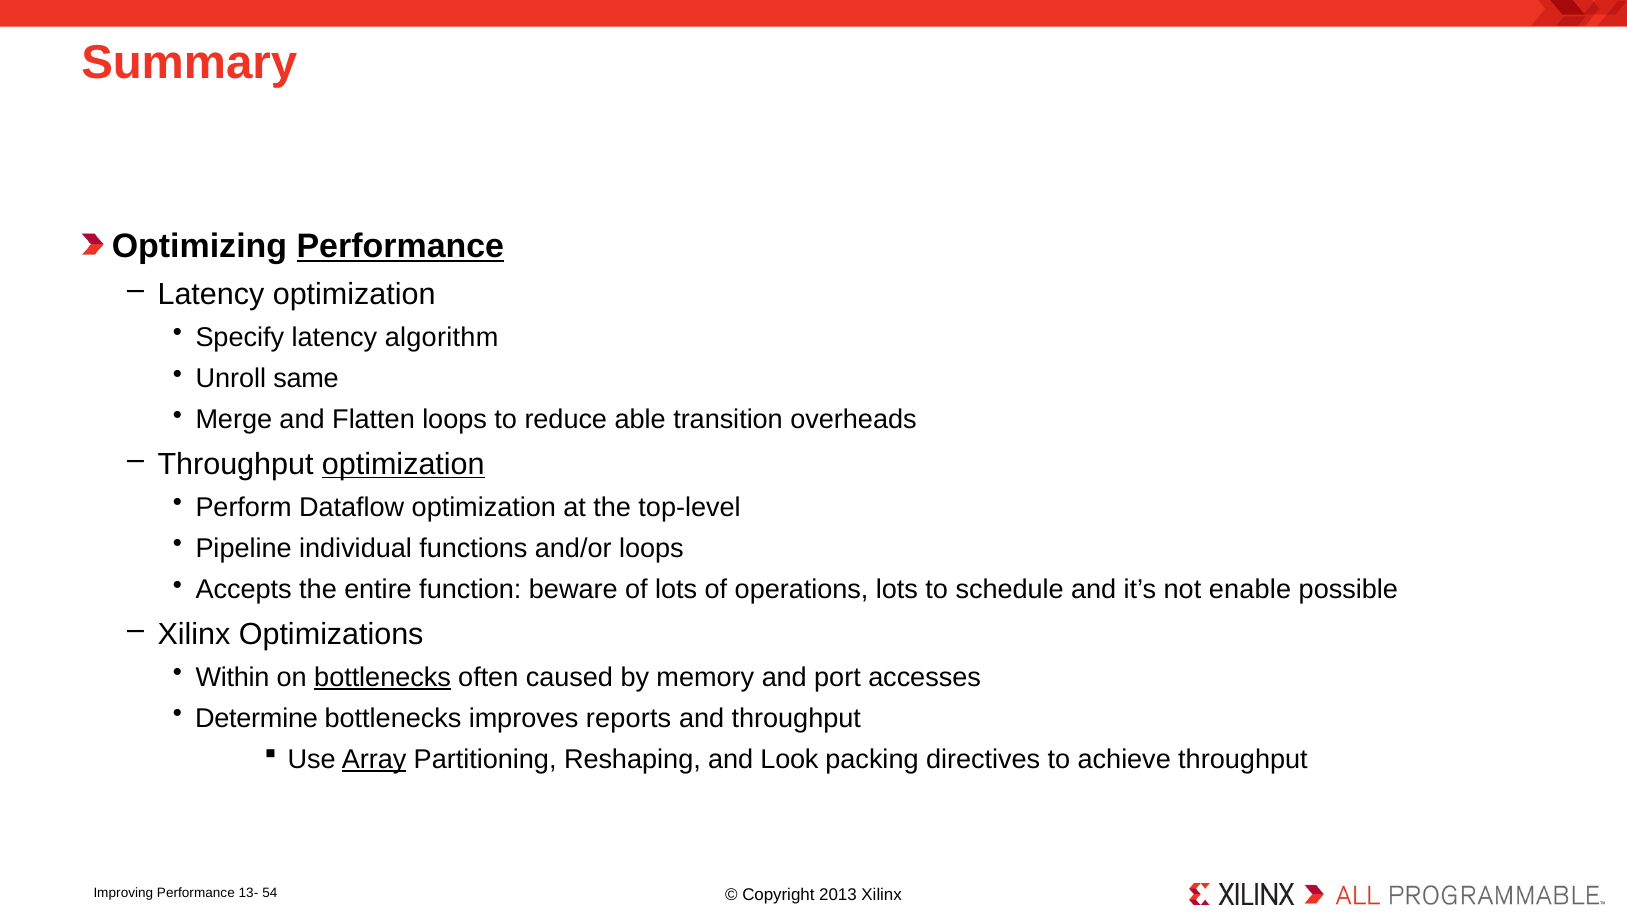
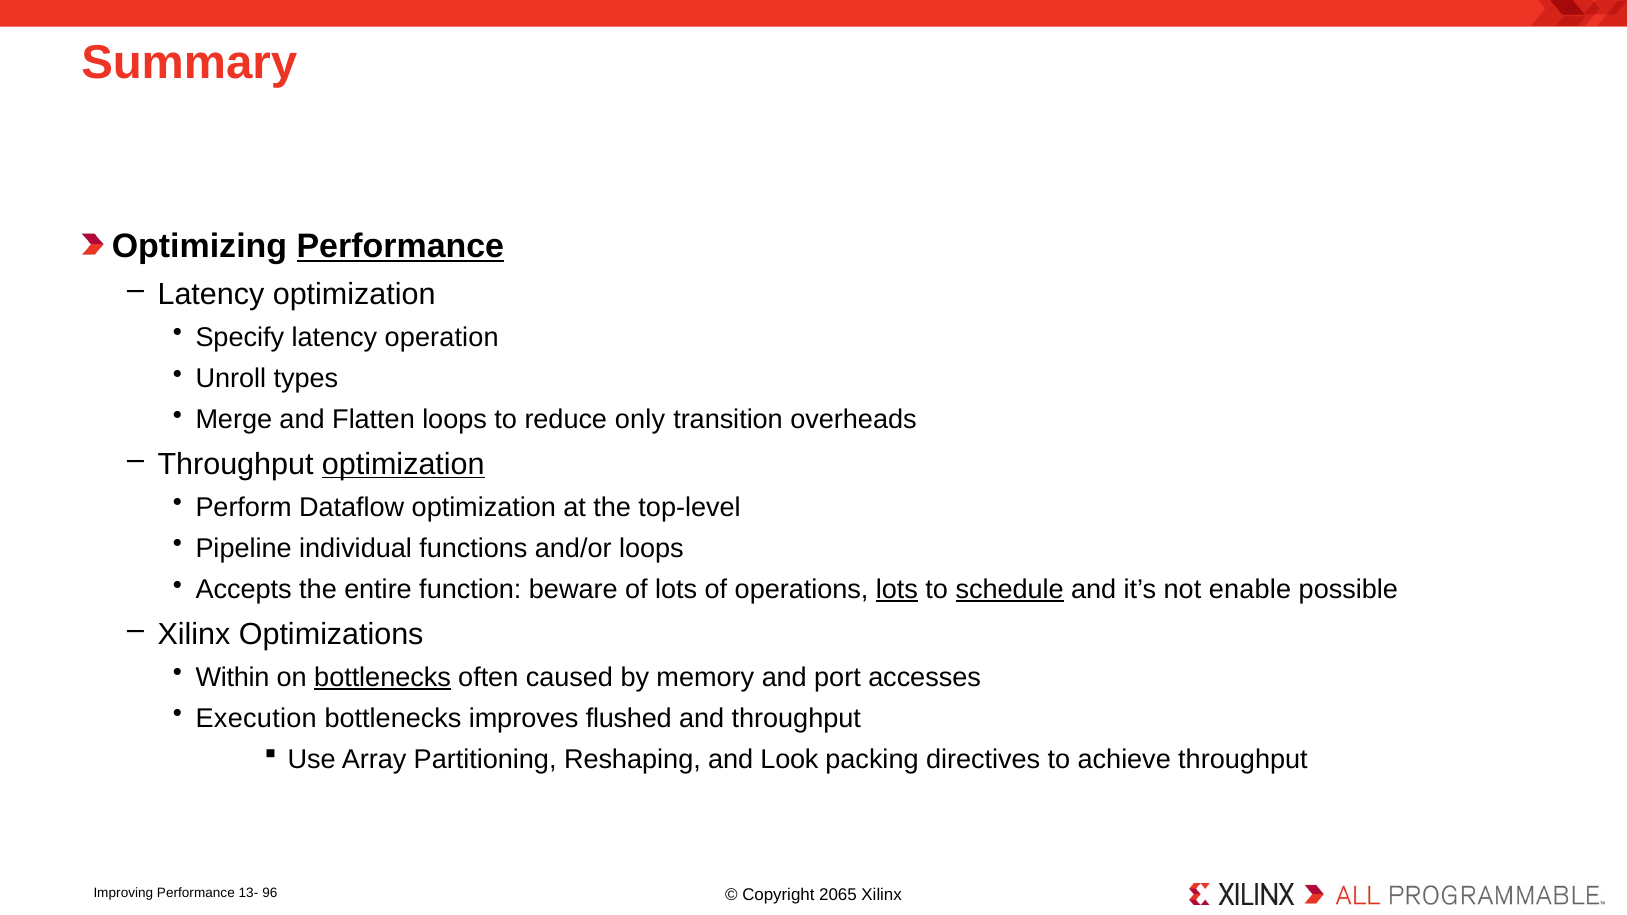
algorithm: algorithm -> operation
same: same -> types
able: able -> only
lots at (897, 590) underline: none -> present
schedule underline: none -> present
Determine: Determine -> Execution
reports: reports -> flushed
Array underline: present -> none
54: 54 -> 96
2013: 2013 -> 2065
